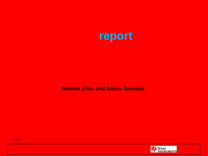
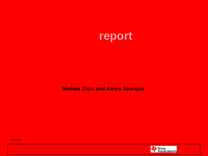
report colour: light blue -> pink
